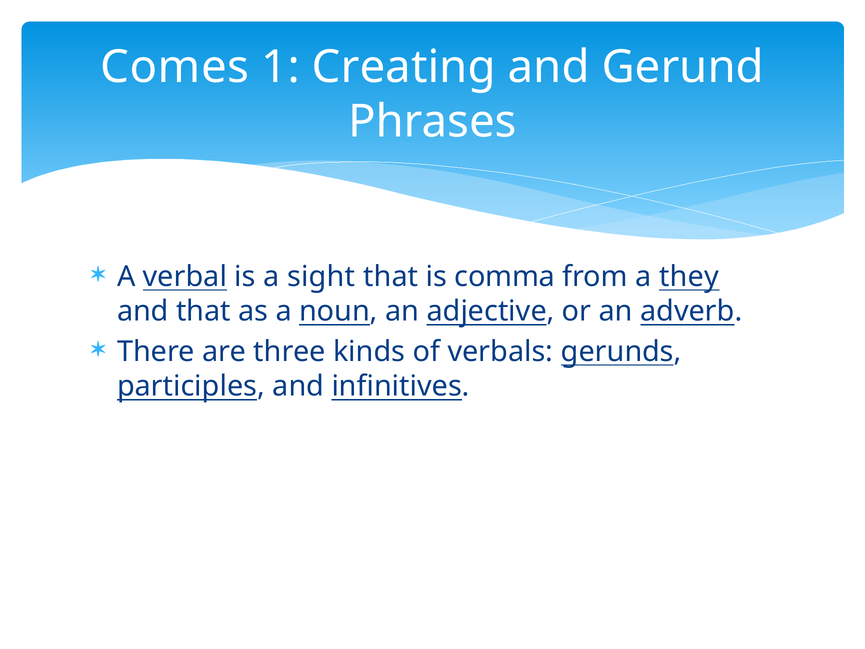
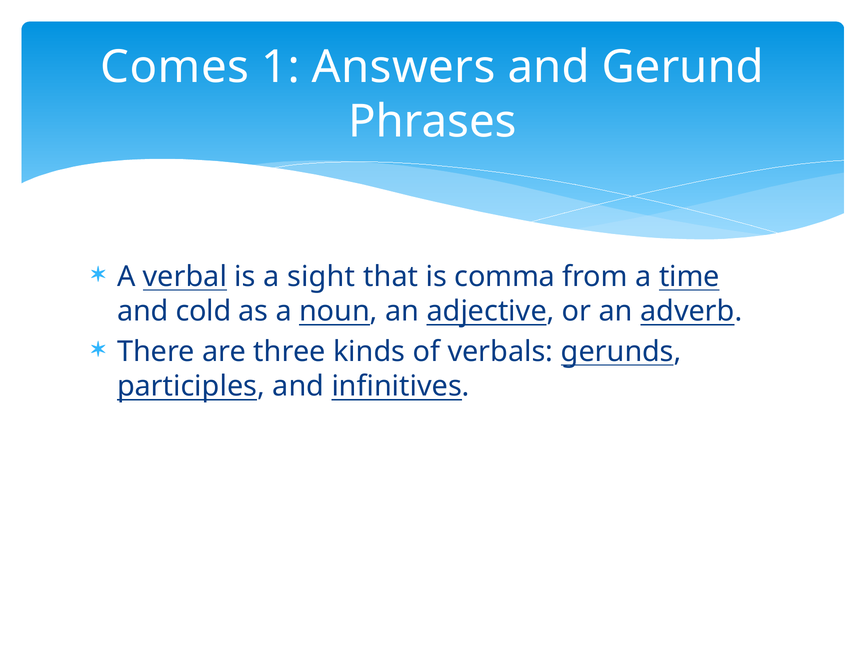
Creating: Creating -> Answers
they: they -> time
and that: that -> cold
